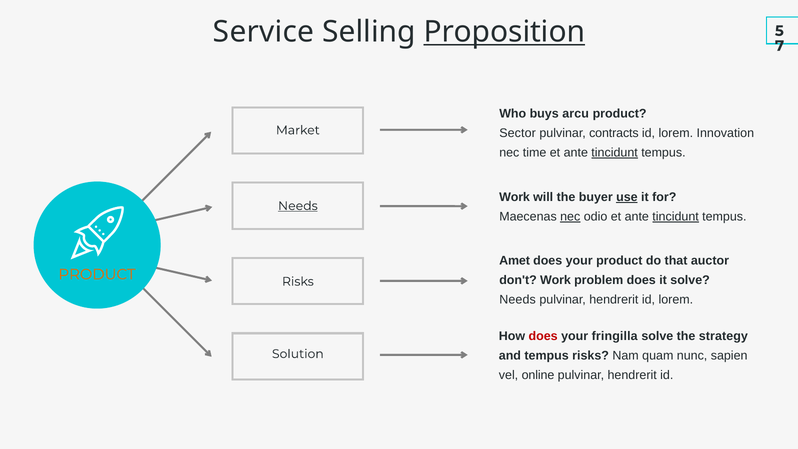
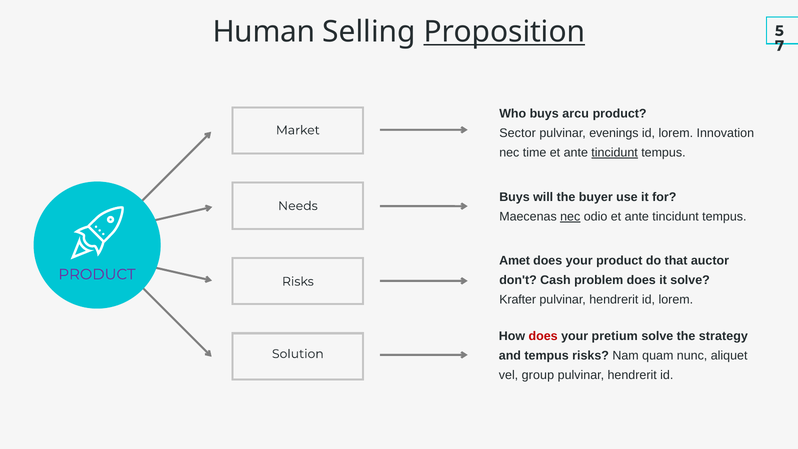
Service: Service -> Human
contracts: contracts -> evenings
Work at (515, 197): Work -> Buys
use underline: present -> none
Needs at (298, 206) underline: present -> none
tincidunt at (676, 217) underline: present -> none
PRODUCT at (97, 274) colour: orange -> purple
don't Work: Work -> Cash
Needs at (518, 300): Needs -> Krafter
fringilla: fringilla -> pretium
sapien: sapien -> aliquet
online: online -> group
